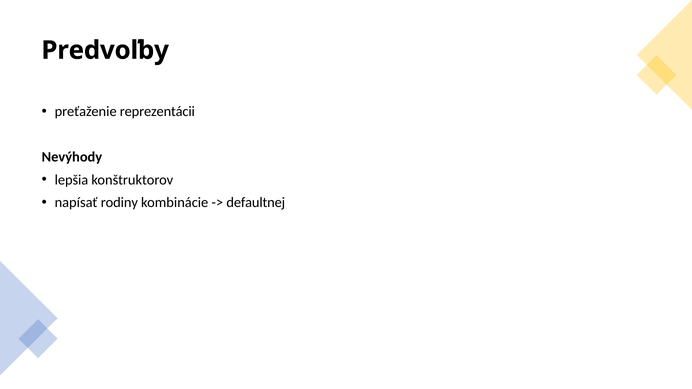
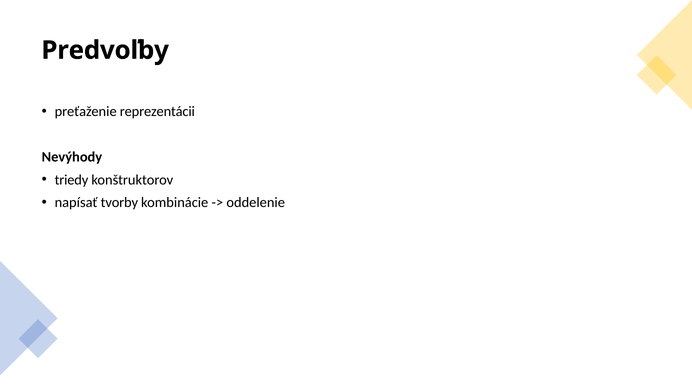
lepšia: lepšia -> triedy
rodiny: rodiny -> tvorby
defaultnej: defaultnej -> oddelenie
